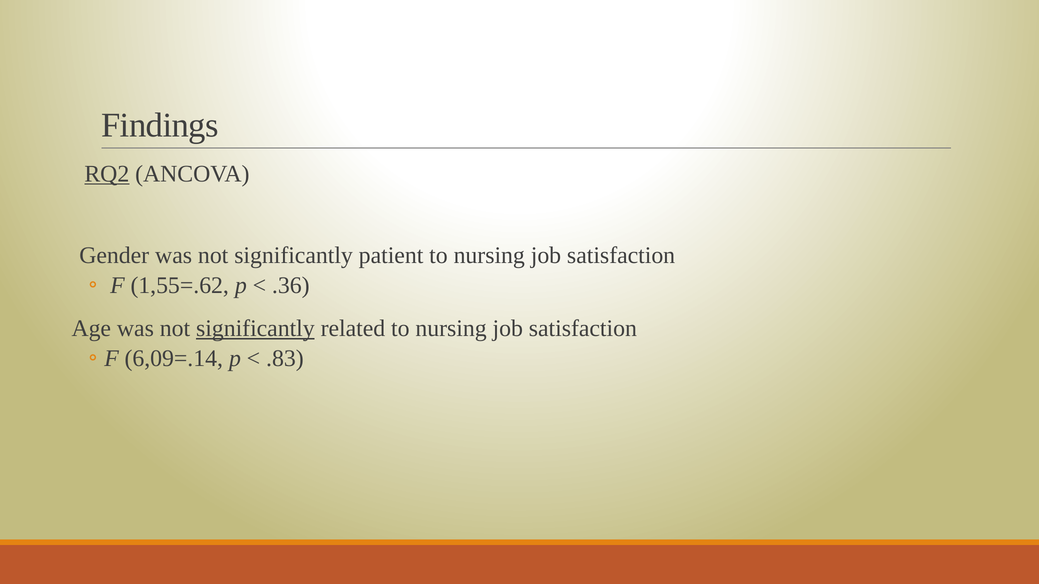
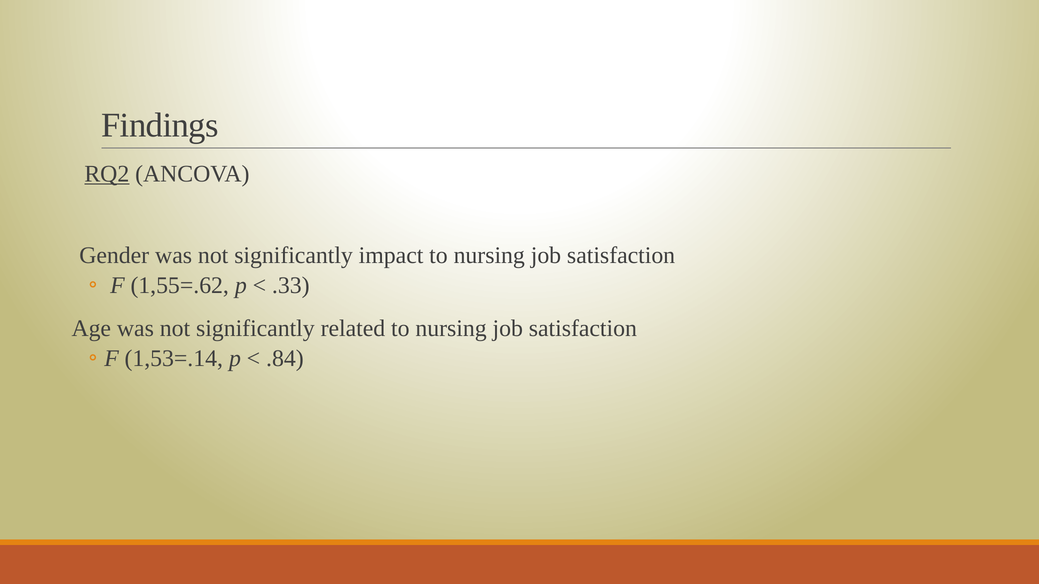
patient: patient -> impact
.36: .36 -> .33
significantly at (255, 329) underline: present -> none
6,09=.14: 6,09=.14 -> 1,53=.14
.83: .83 -> .84
